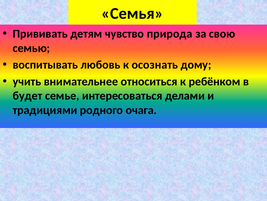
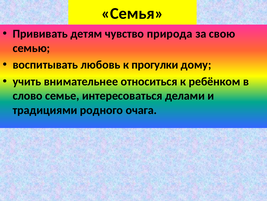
осознать: осознать -> прогулки
будет: будет -> слово
